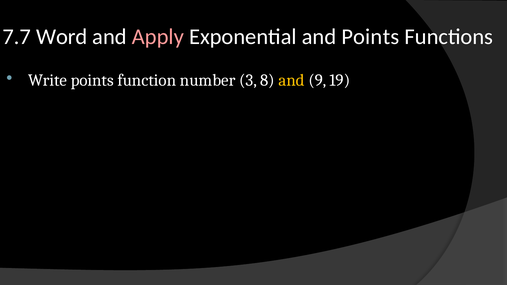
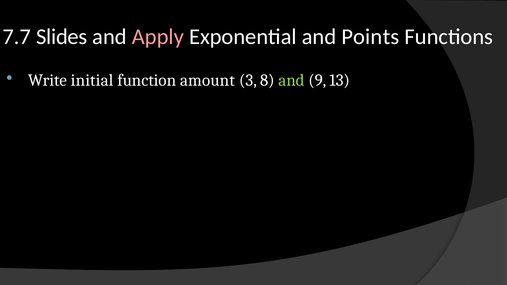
Word: Word -> Slides
Write points: points -> initial
number: number -> amount
and at (292, 80) colour: yellow -> light green
19: 19 -> 13
